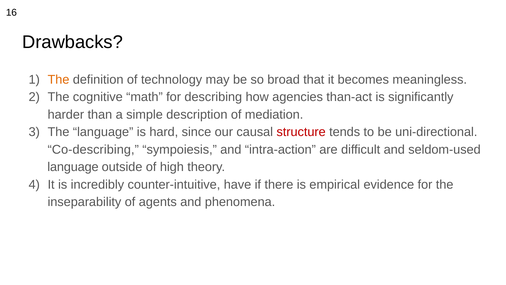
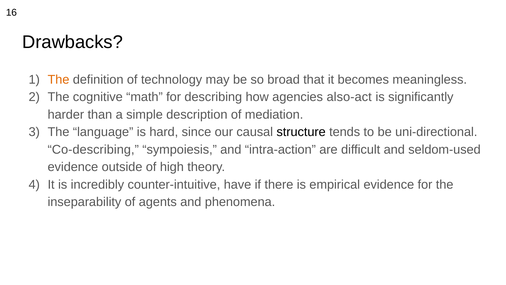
than-act: than-act -> also-act
structure colour: red -> black
language at (73, 167): language -> evidence
